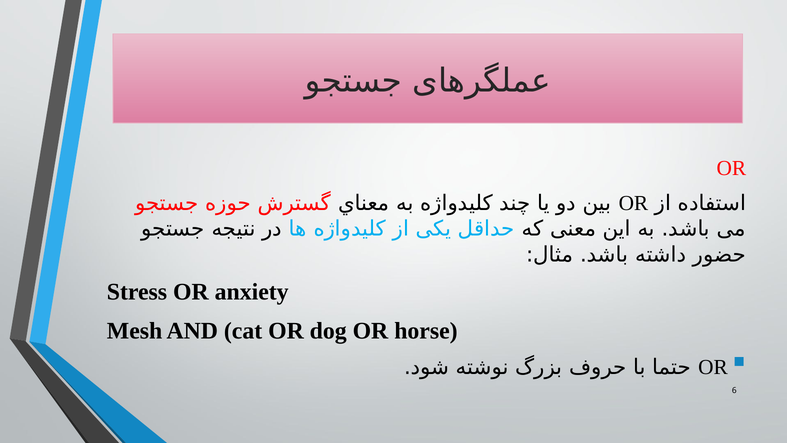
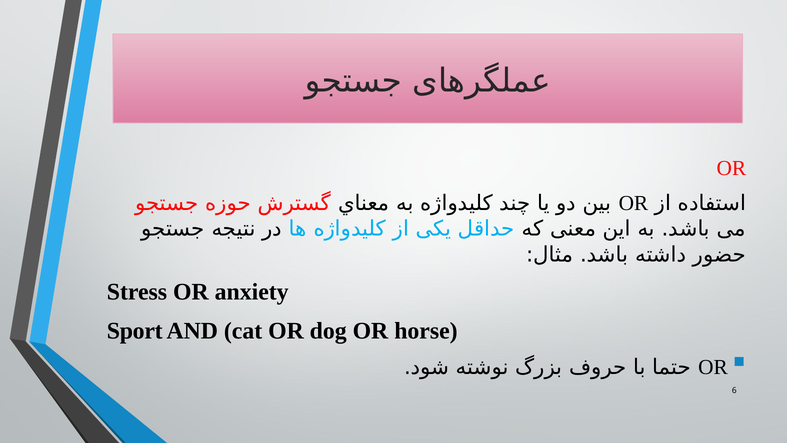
Mesh: Mesh -> Sport
